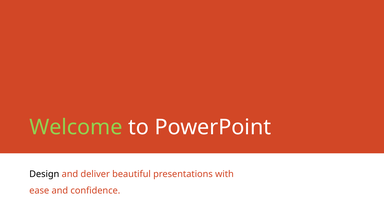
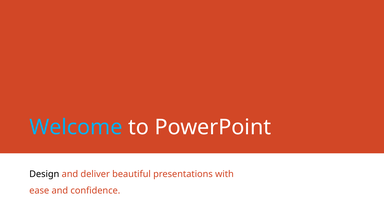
Welcome colour: light green -> light blue
